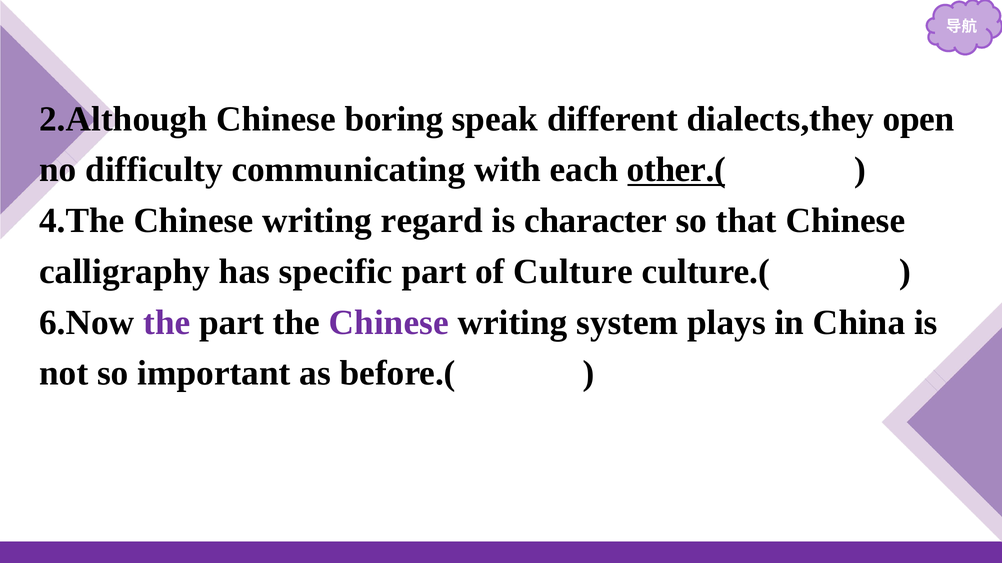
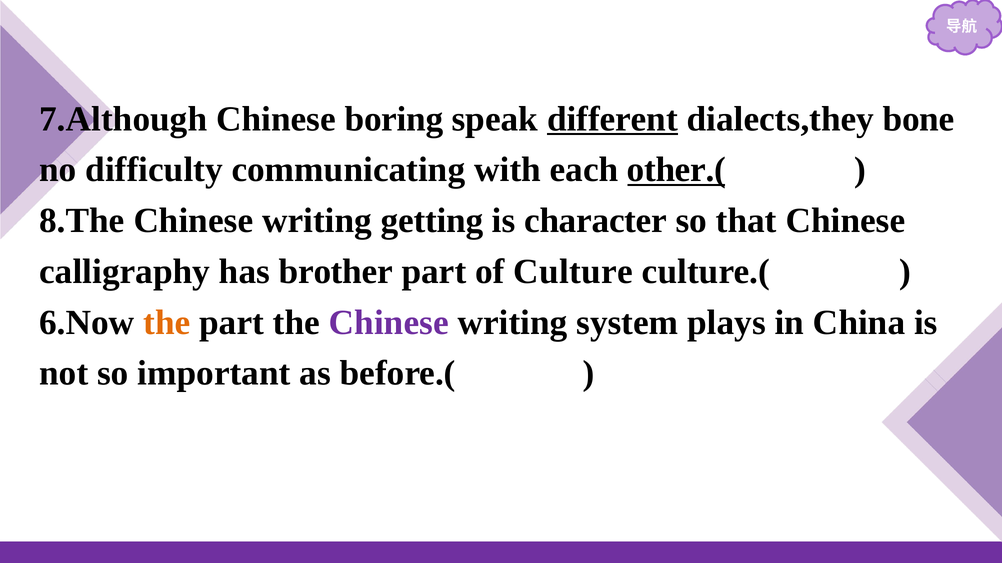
2.Although: 2.Although -> 7.Although
different underline: none -> present
open: open -> bone
4.The: 4.The -> 8.The
regard: regard -> getting
specific: specific -> brother
the at (167, 323) colour: purple -> orange
